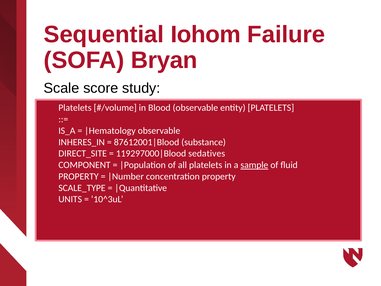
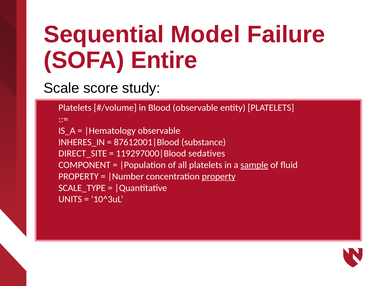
Iohom: Iohom -> Model
Bryan: Bryan -> Entire
property at (219, 176) underline: none -> present
